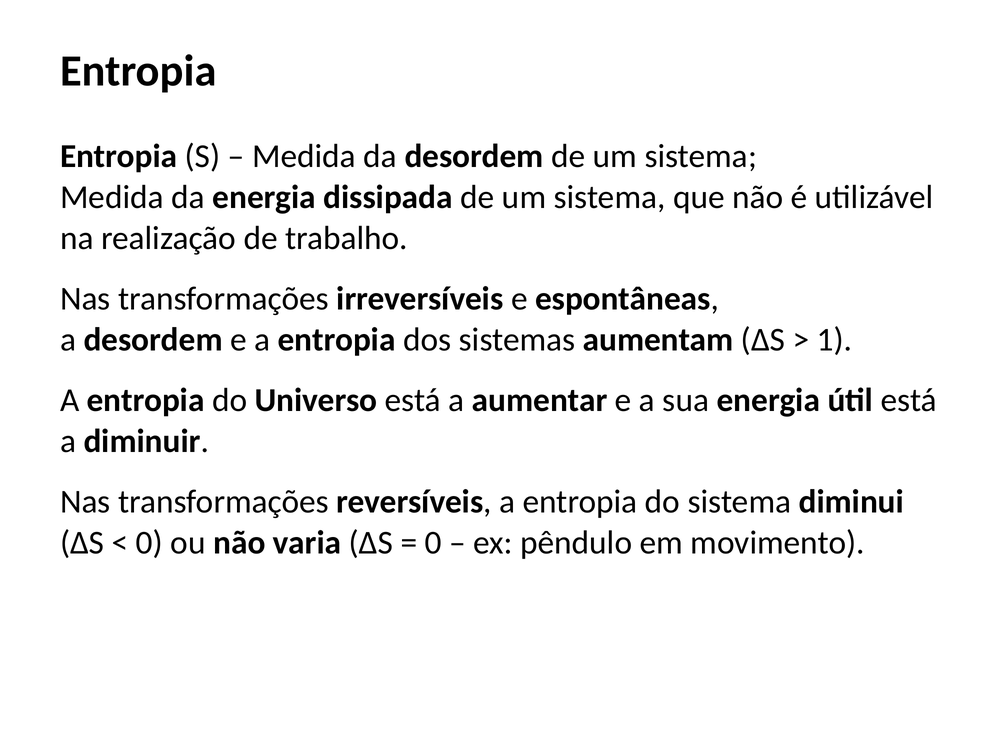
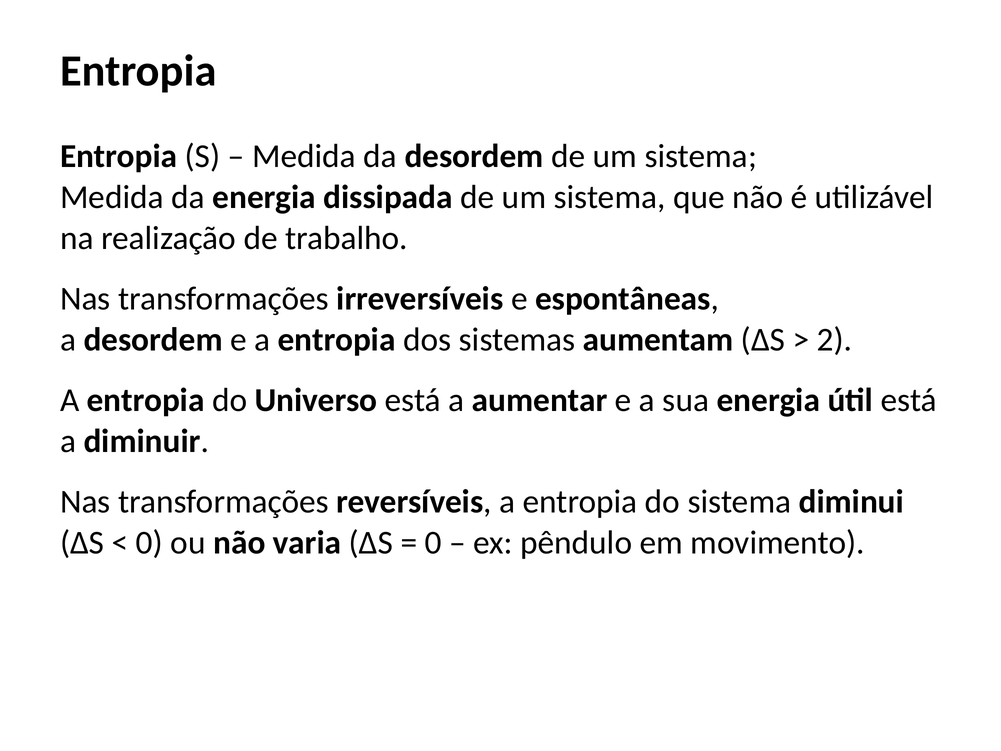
1: 1 -> 2
